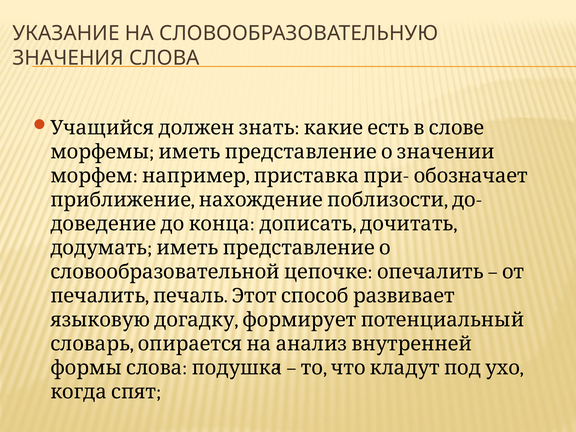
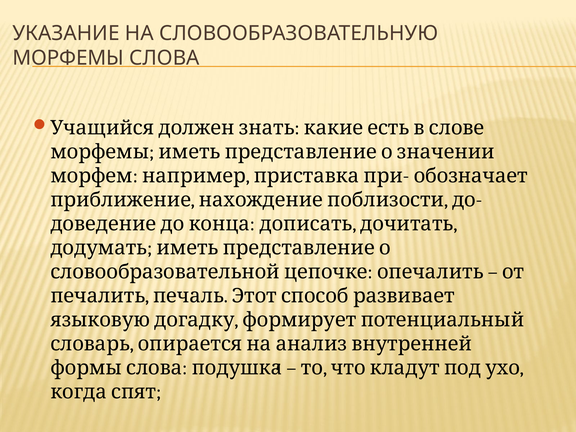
ЗНАЧЕНИЯ at (68, 58): ЗНАЧЕНИЯ -> МОРФЕМЫ
